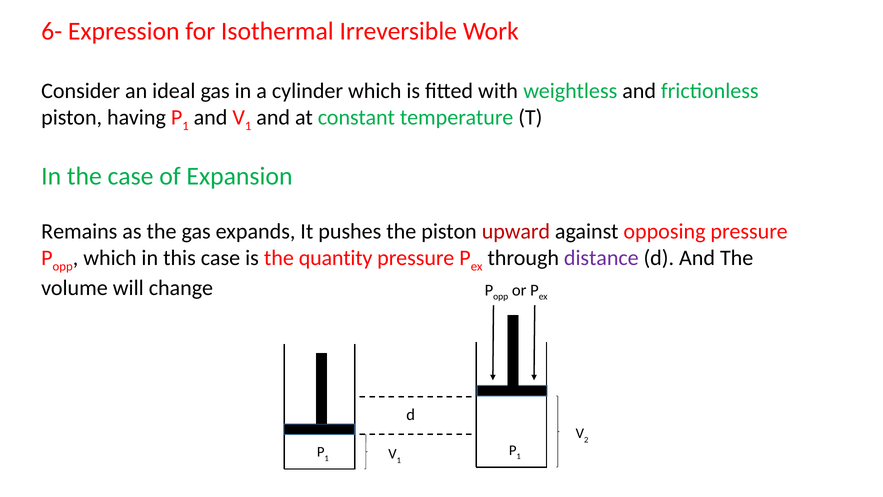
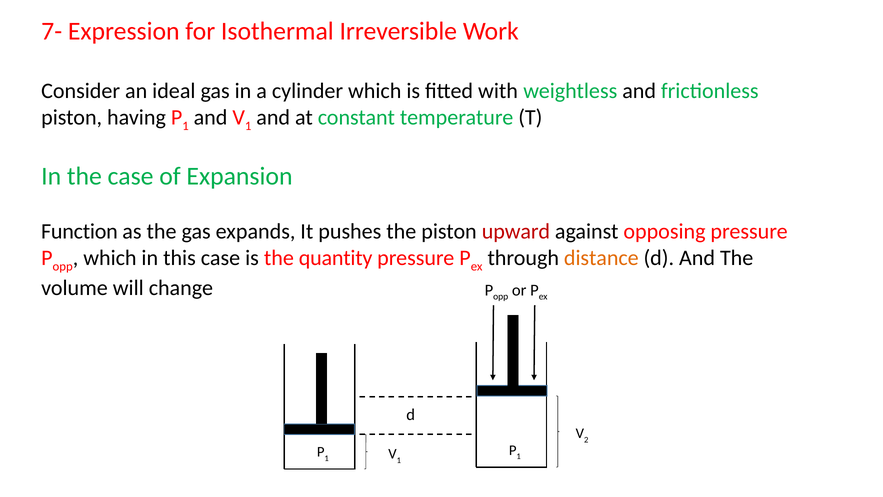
6-: 6- -> 7-
Remains: Remains -> Function
distance colour: purple -> orange
